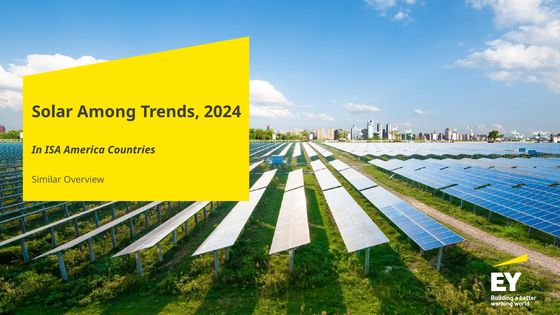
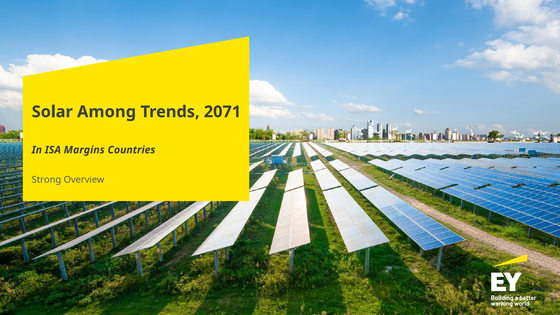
2024: 2024 -> 2071
America: America -> Margins
Similar: Similar -> Strong
